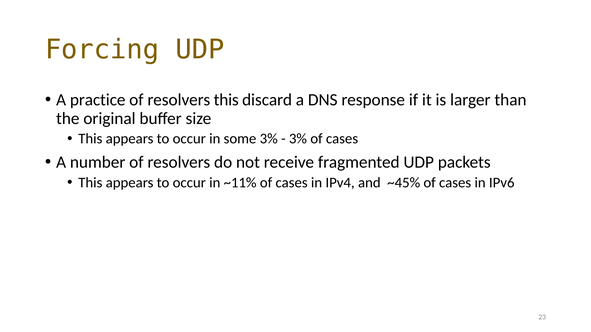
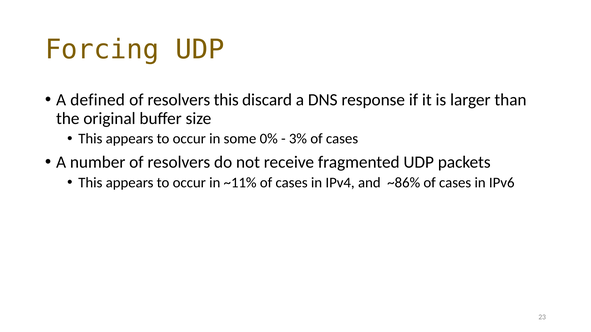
practice: practice -> defined
some 3%: 3% -> 0%
~45%: ~45% -> ~86%
